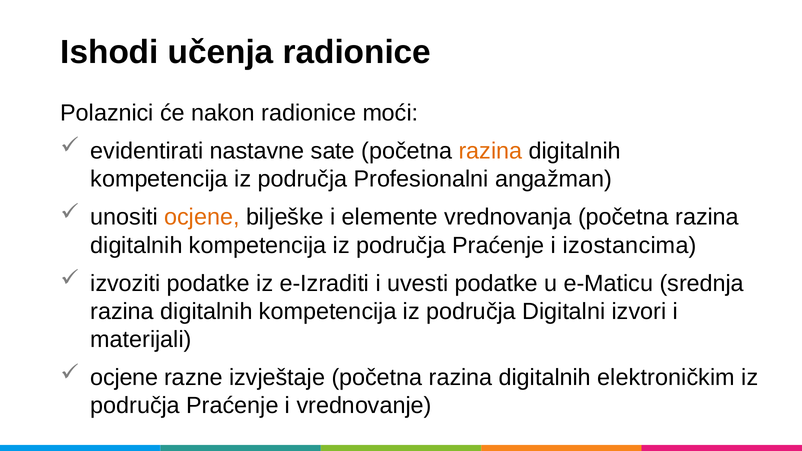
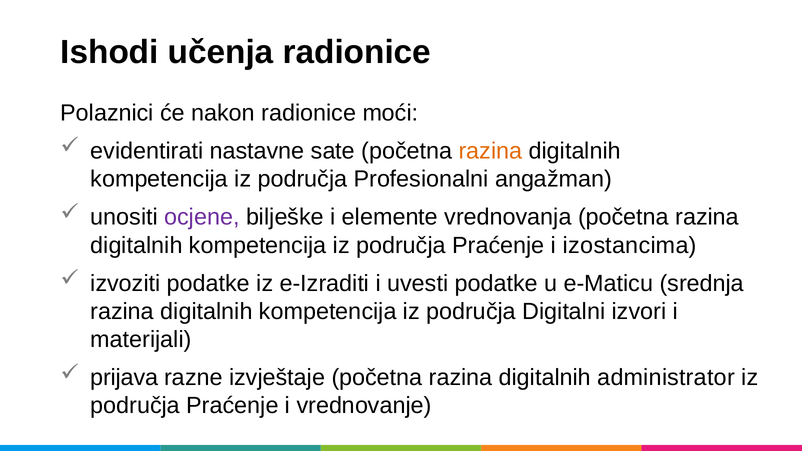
ocjene at (202, 217) colour: orange -> purple
ocjene at (124, 378): ocjene -> prijava
elektroničkim: elektroničkim -> administrator
